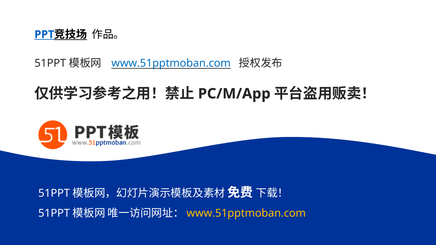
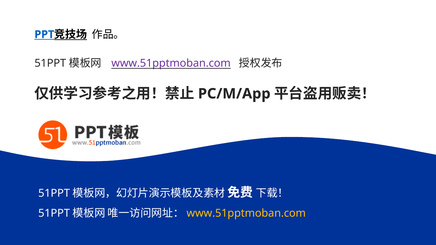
www.51pptmoban.com at (171, 63) colour: blue -> purple
